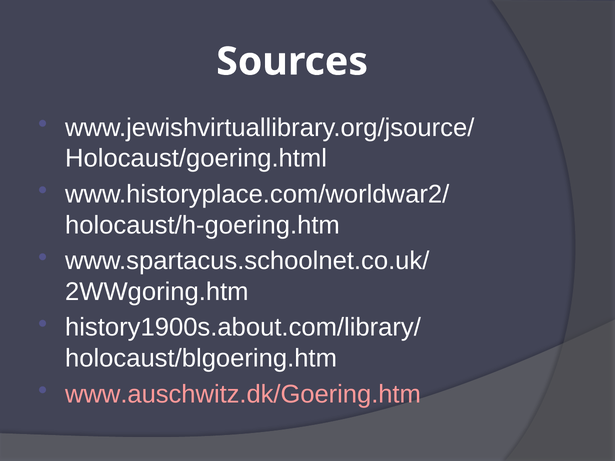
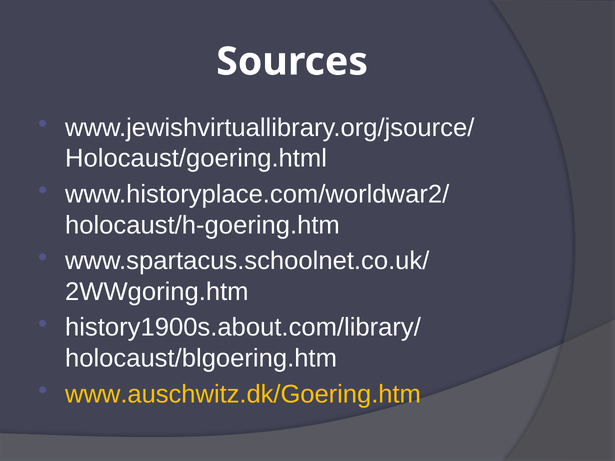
www.auschwitz.dk/Goering.htm colour: pink -> yellow
